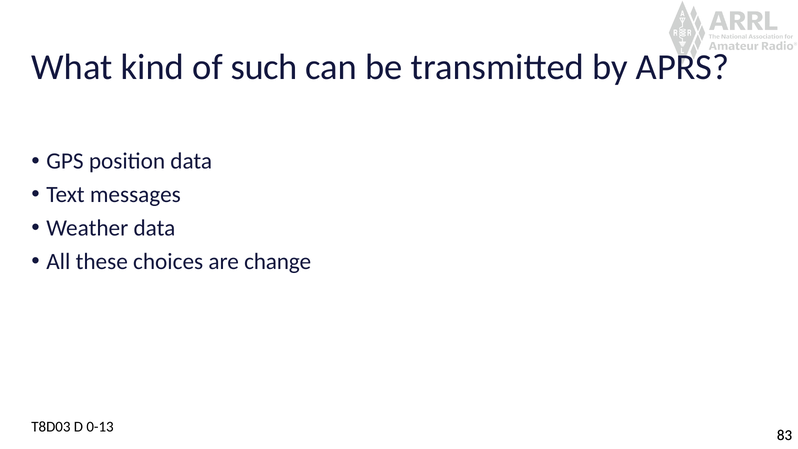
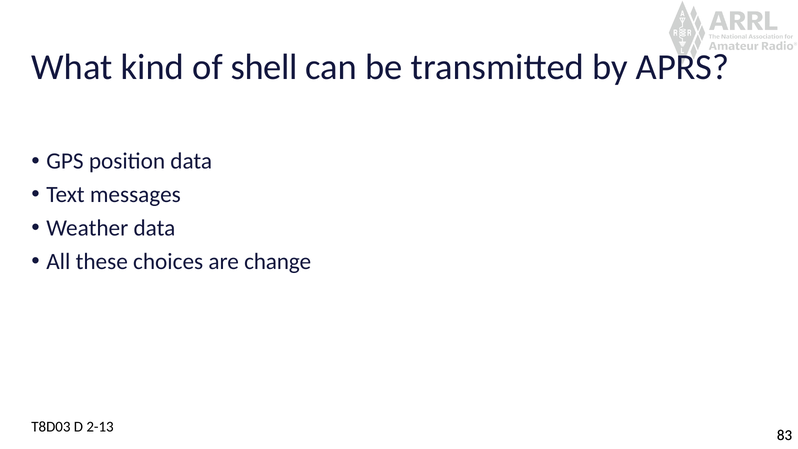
such: such -> shell
0-13: 0-13 -> 2-13
